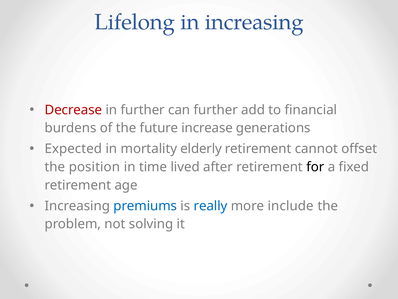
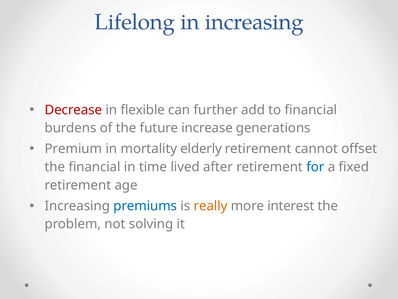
in further: further -> flexible
Expected: Expected -> Premium
the position: position -> financial
for colour: black -> blue
really colour: blue -> orange
include: include -> interest
